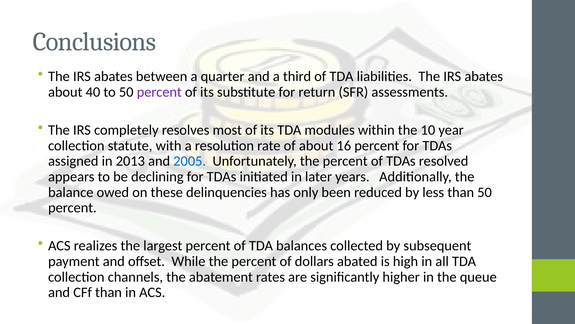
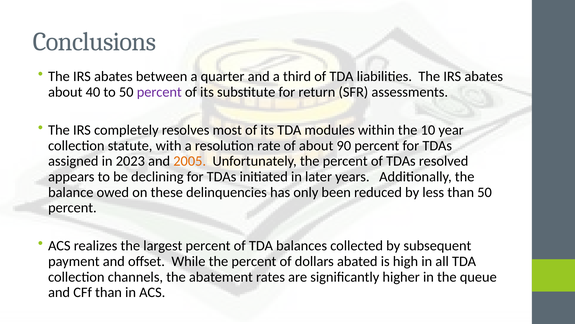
16: 16 -> 90
2013: 2013 -> 2023
2005 colour: blue -> orange
